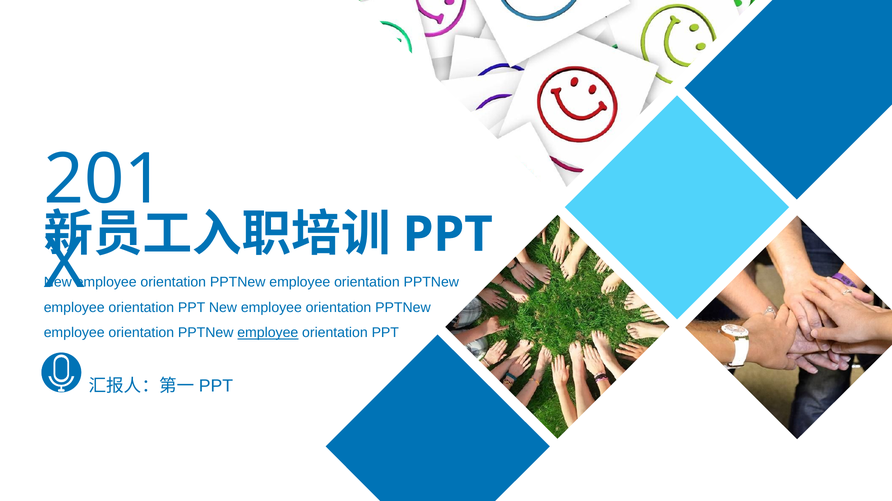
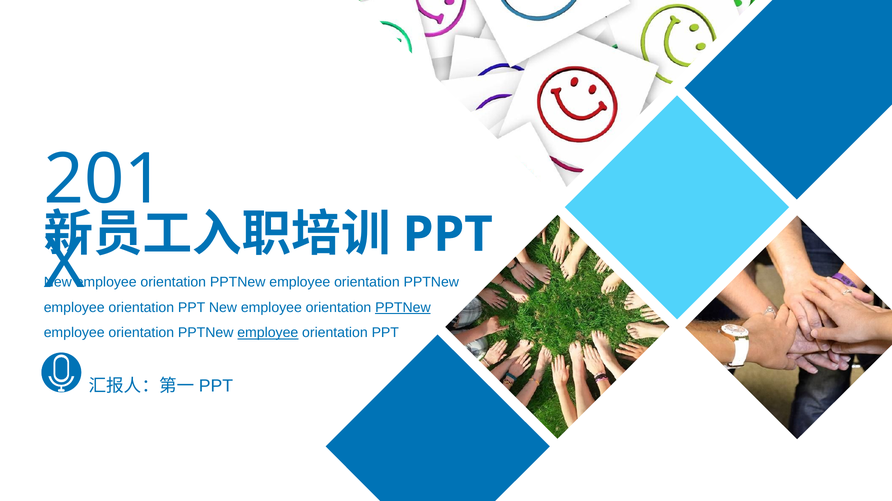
PPTNew at (403, 308) underline: none -> present
